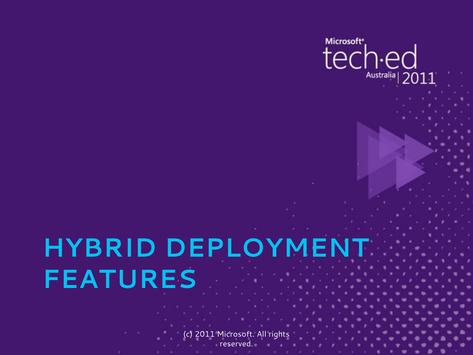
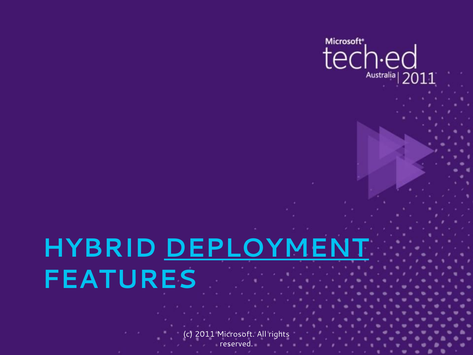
DEPLOYMENT underline: none -> present
